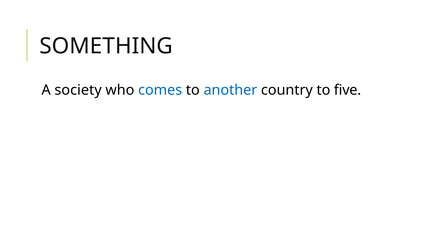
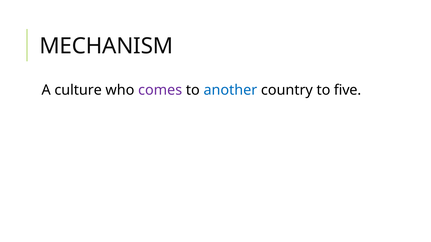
SOMETHING: SOMETHING -> MECHANISM
society: society -> culture
comes colour: blue -> purple
